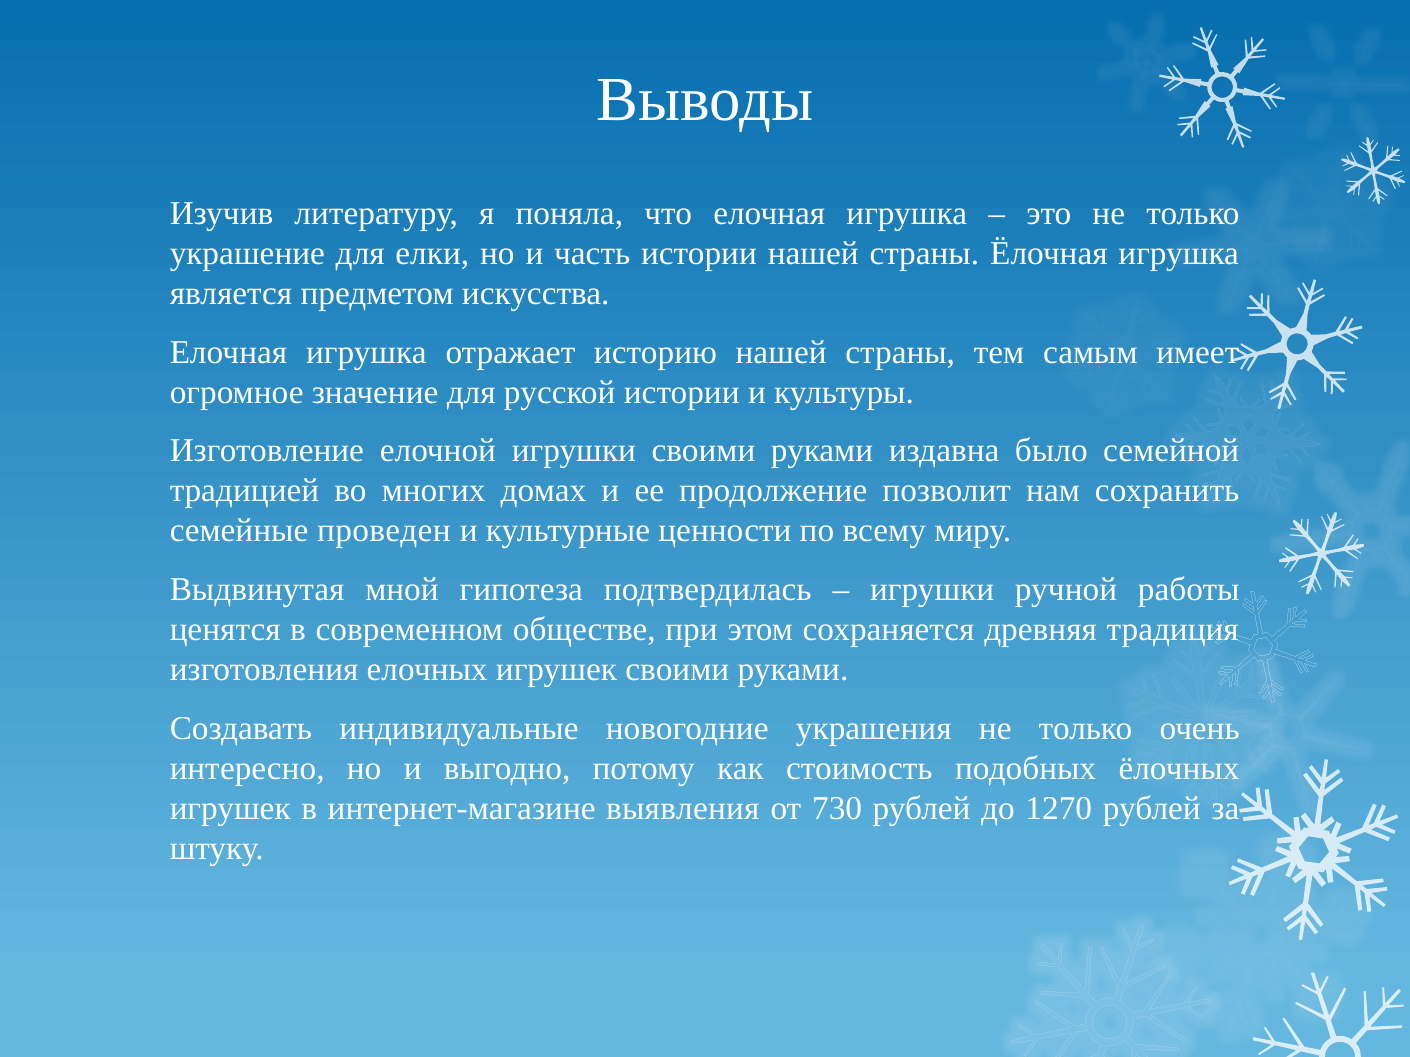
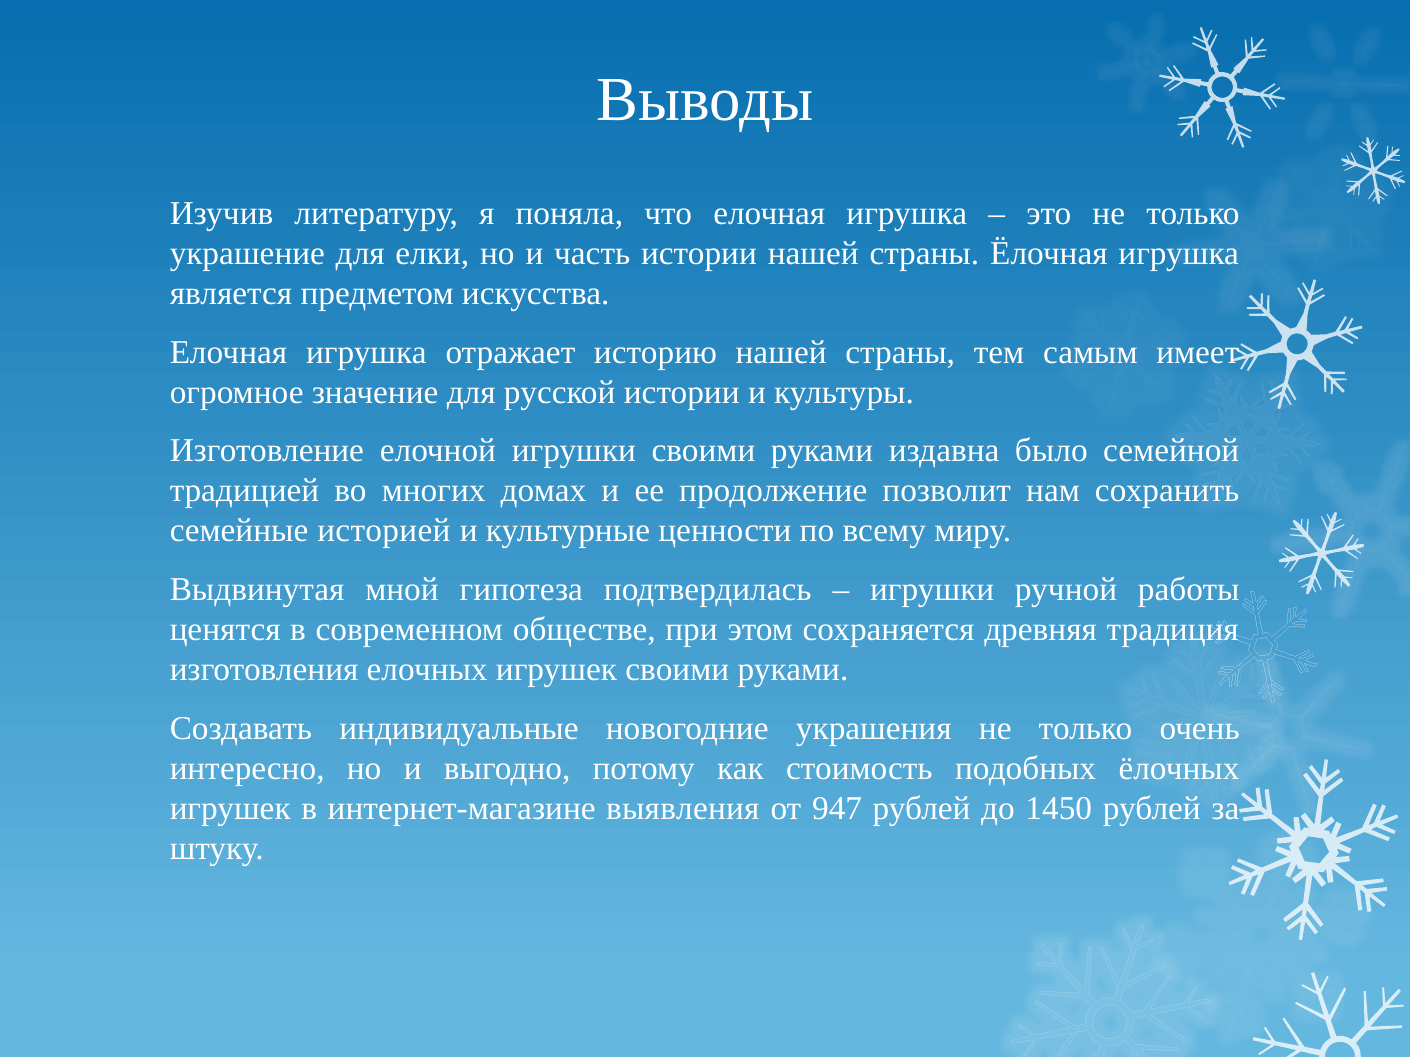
проведен: проведен -> историей
730: 730 -> 947
1270: 1270 -> 1450
